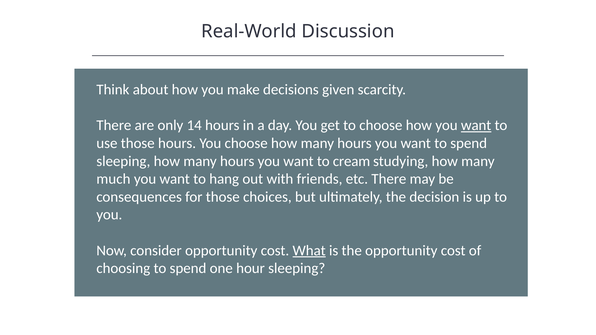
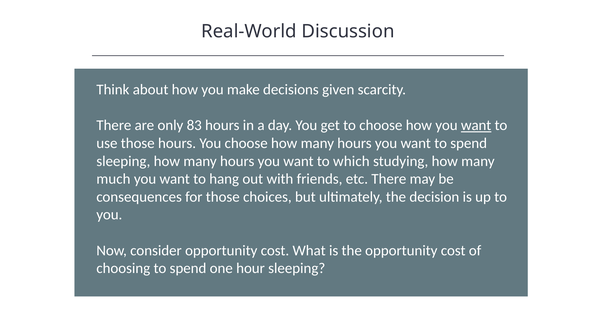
14: 14 -> 83
cream: cream -> which
What underline: present -> none
